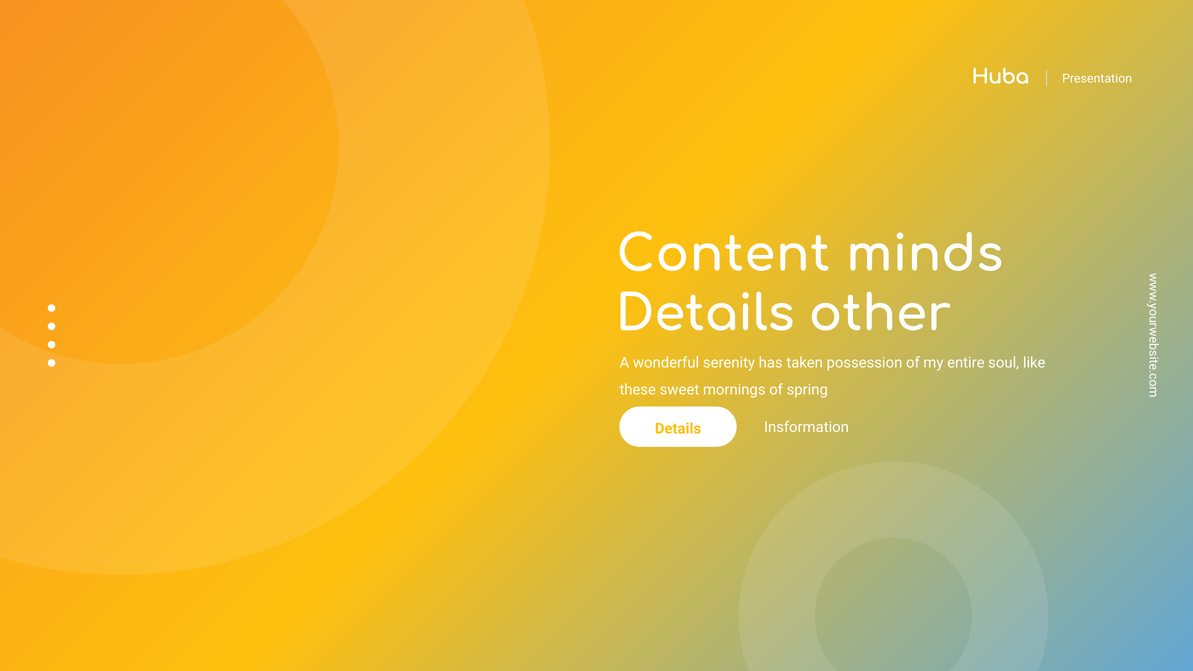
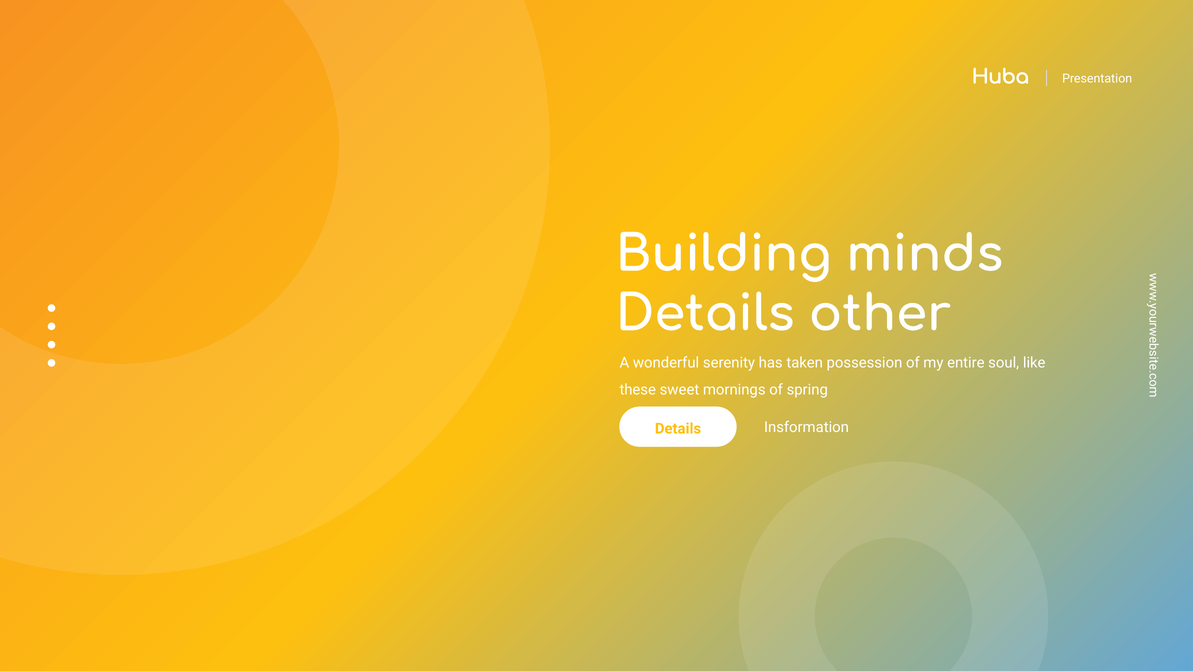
Content: Content -> Building
